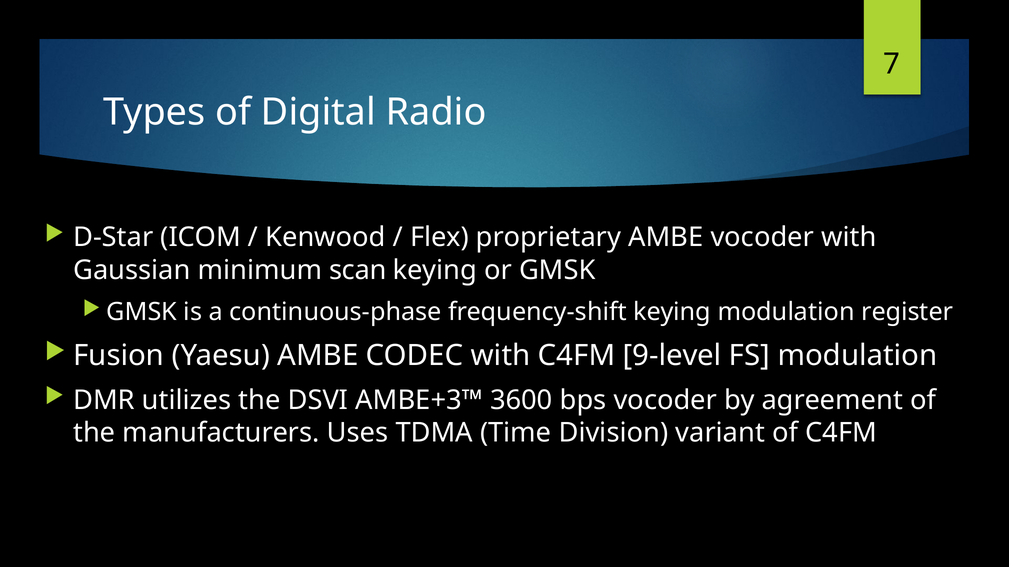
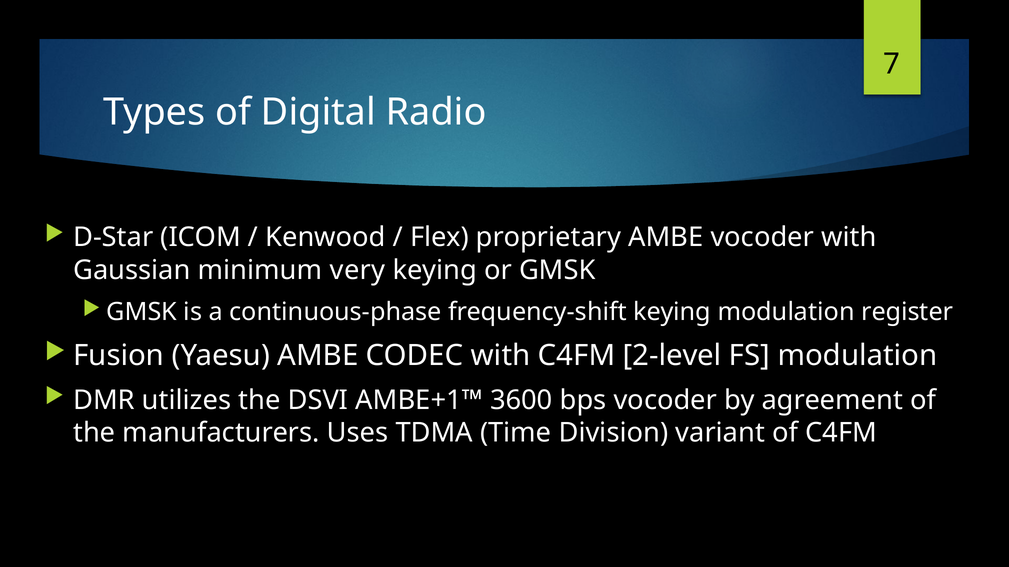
scan: scan -> very
9-level: 9-level -> 2-level
AMBE+3™: AMBE+3™ -> AMBE+1™
